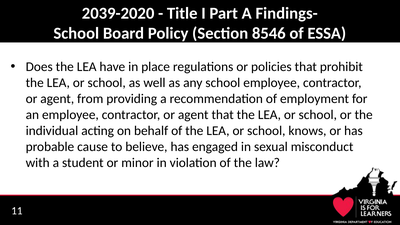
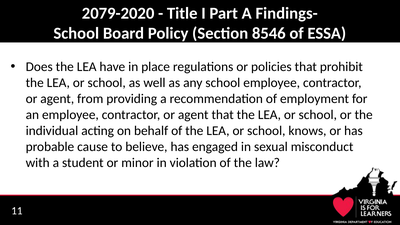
2039-2020: 2039-2020 -> 2079-2020
